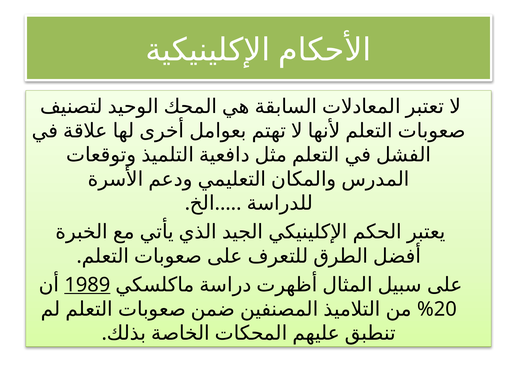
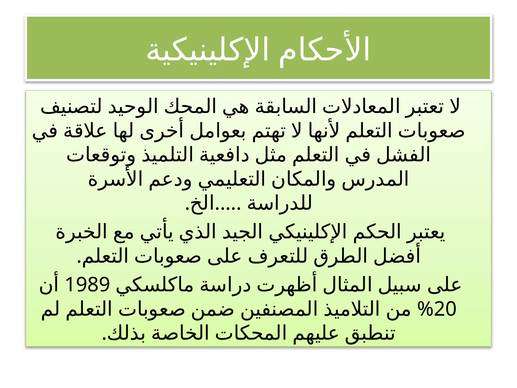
1989 underline: present -> none
